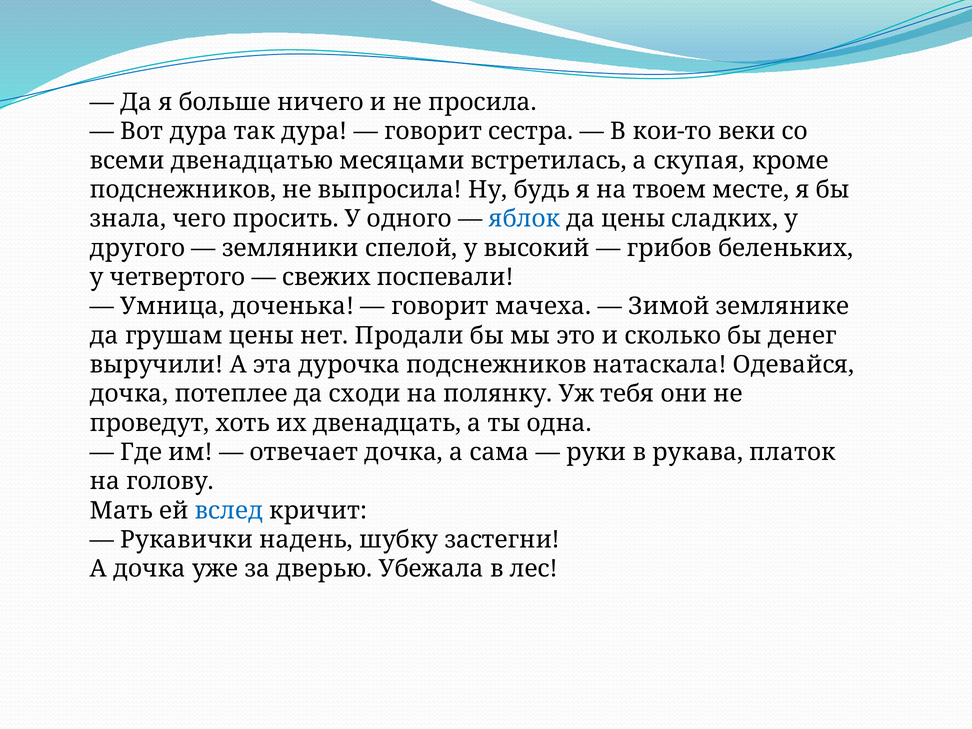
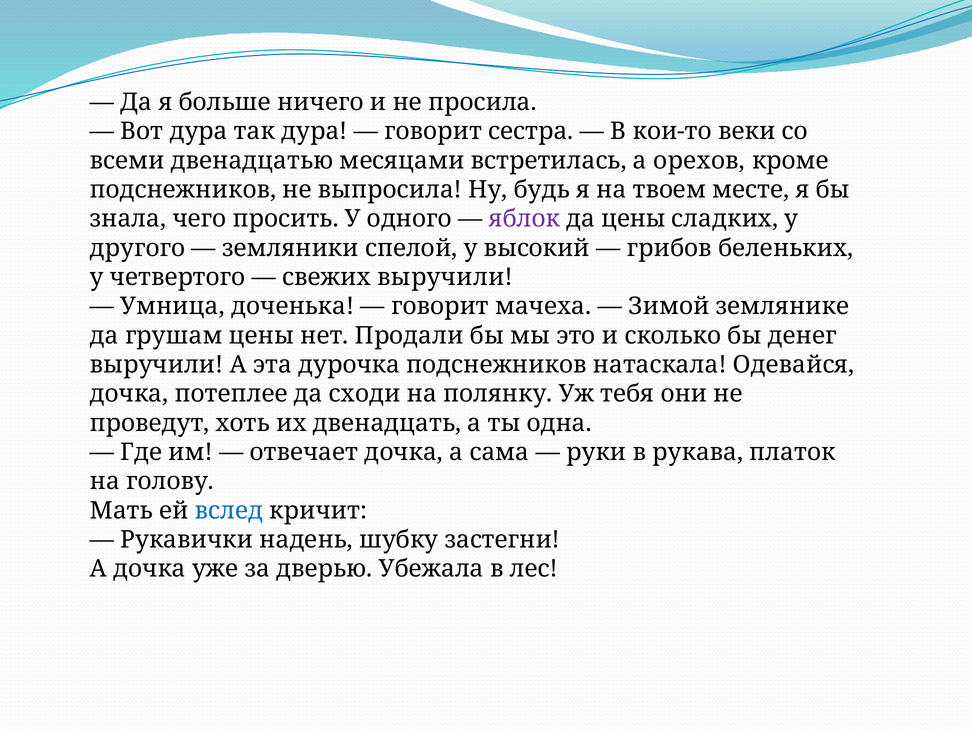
скупая: скупая -> орехов
яблок colour: blue -> purple
свежих поспевали: поспевали -> выручили
